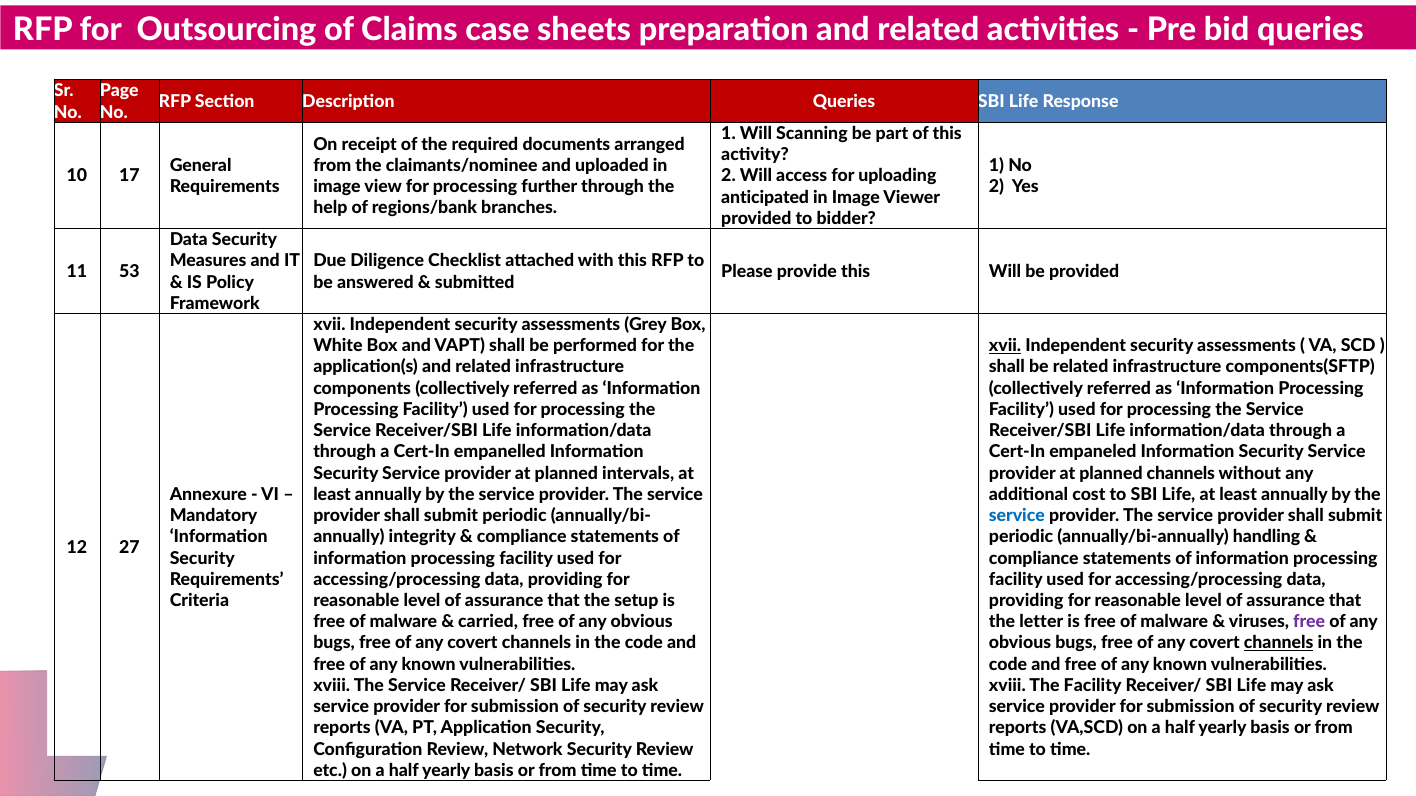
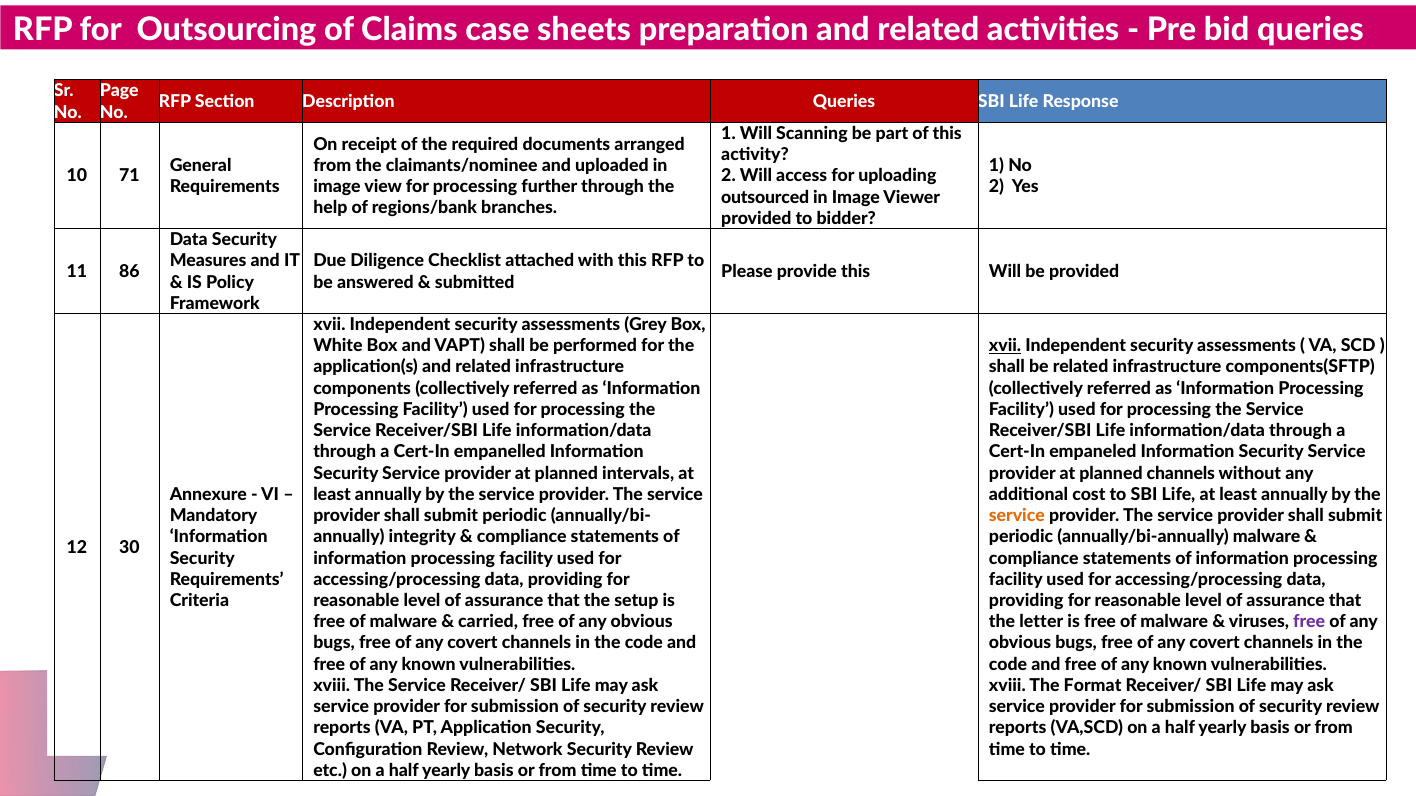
17: 17 -> 71
anticipated: anticipated -> outsourced
53: 53 -> 86
service at (1017, 516) colour: blue -> orange
annually/bi-annually handling: handling -> malware
27: 27 -> 30
channels at (1279, 644) underline: present -> none
The Facility: Facility -> Format
